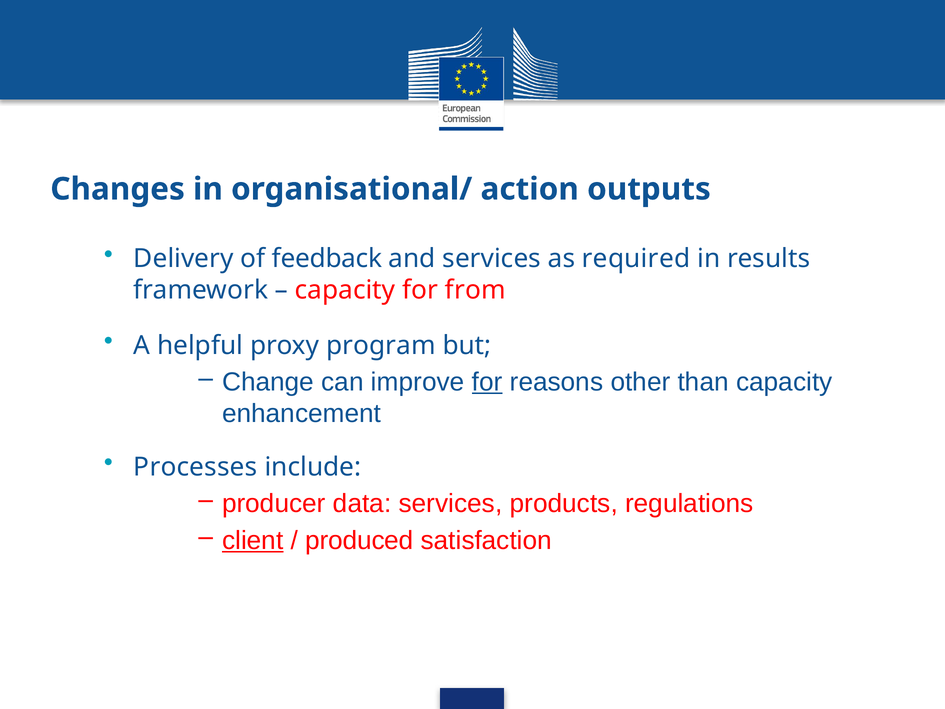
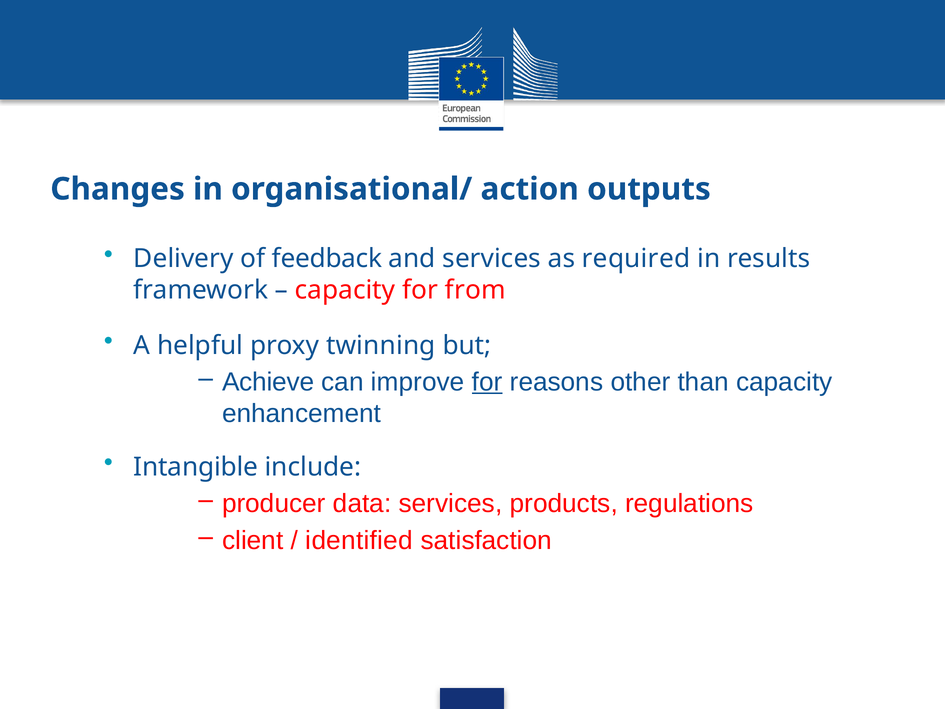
program: program -> twinning
Change: Change -> Achieve
Processes: Processes -> Intangible
client underline: present -> none
produced: produced -> identified
